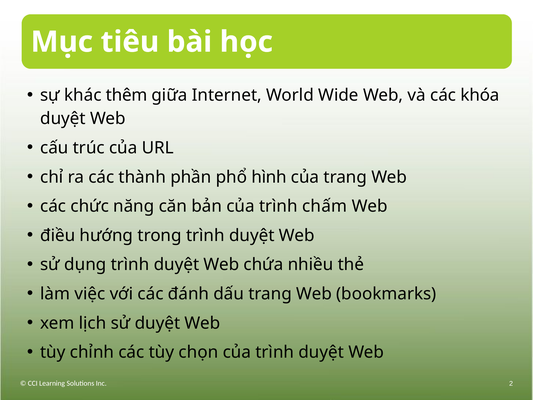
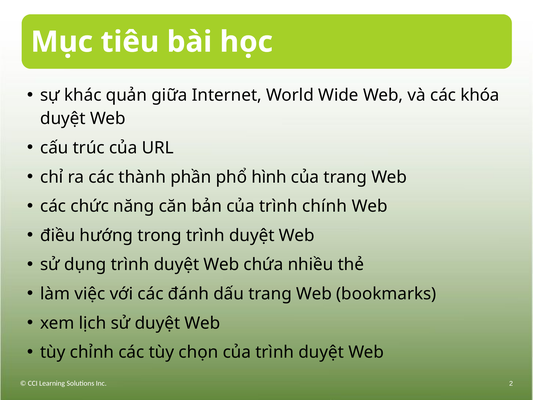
thêm: thêm -> quản
chấm: chấm -> chính
